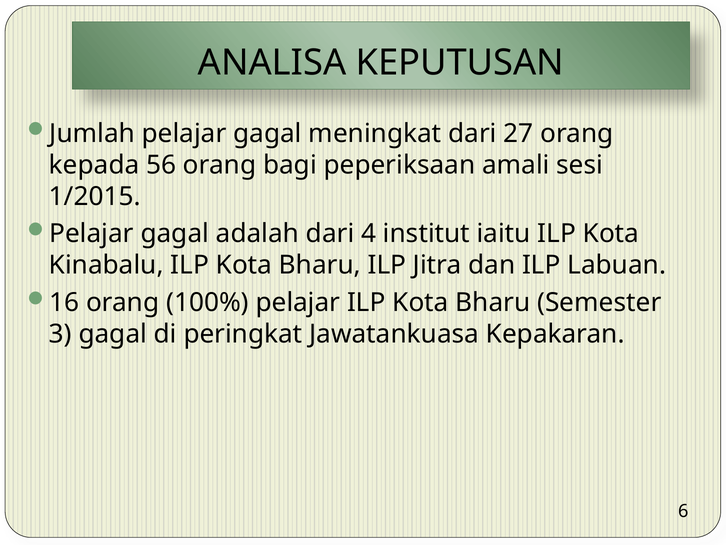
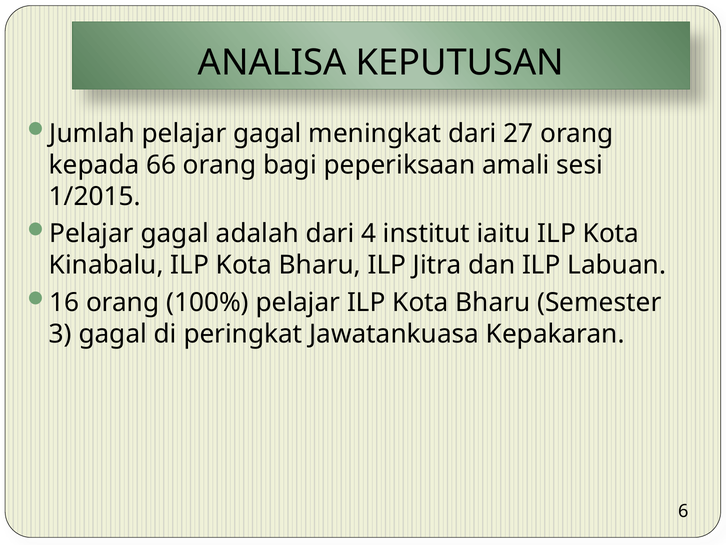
56: 56 -> 66
